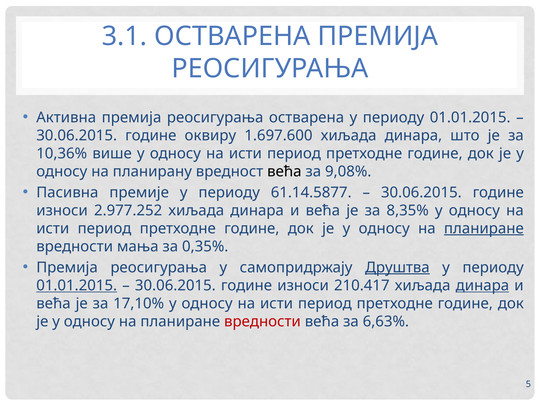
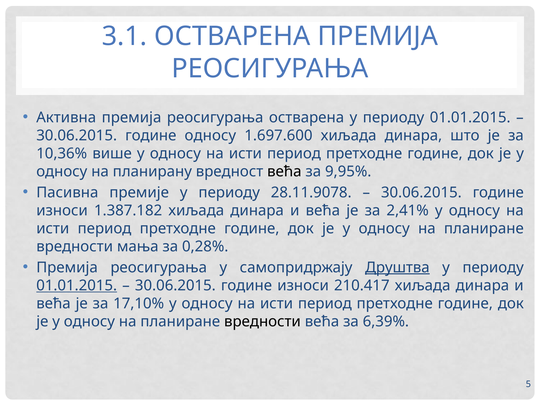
године оквиру: оквиру -> односу
9,08%: 9,08% -> 9,95%
61.14.5877: 61.14.5877 -> 28.11.9078
2.977.252: 2.977.252 -> 1.387.182
8,35%: 8,35% -> 2,41%
планиране at (484, 228) underline: present -> none
0,35%: 0,35% -> 0,28%
динара at (482, 285) underline: present -> none
вредности at (262, 322) colour: red -> black
6,63%: 6,63% -> 6,39%
